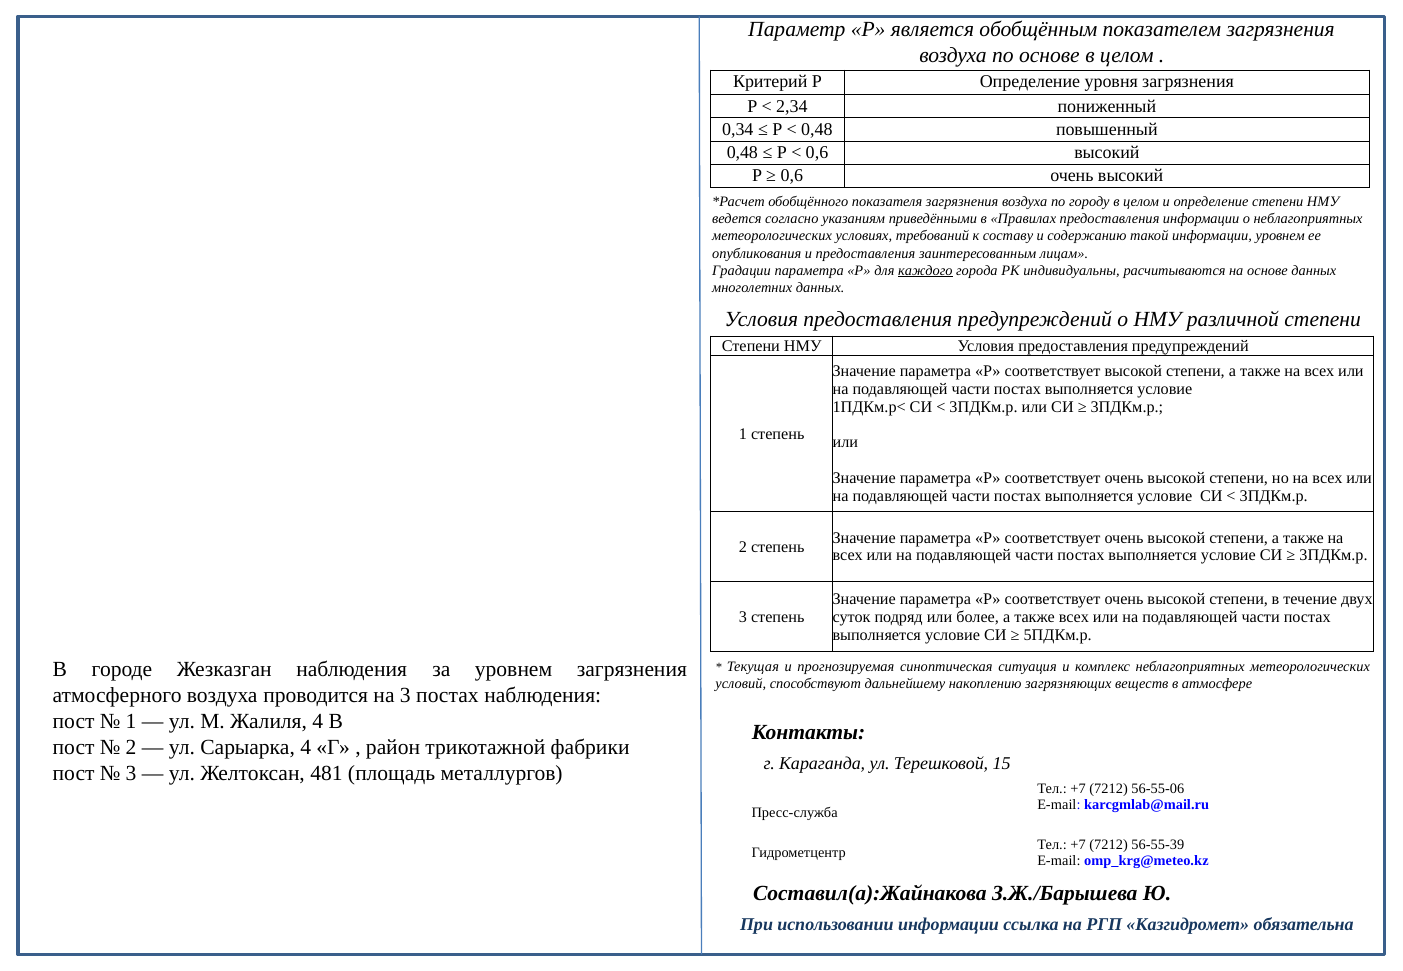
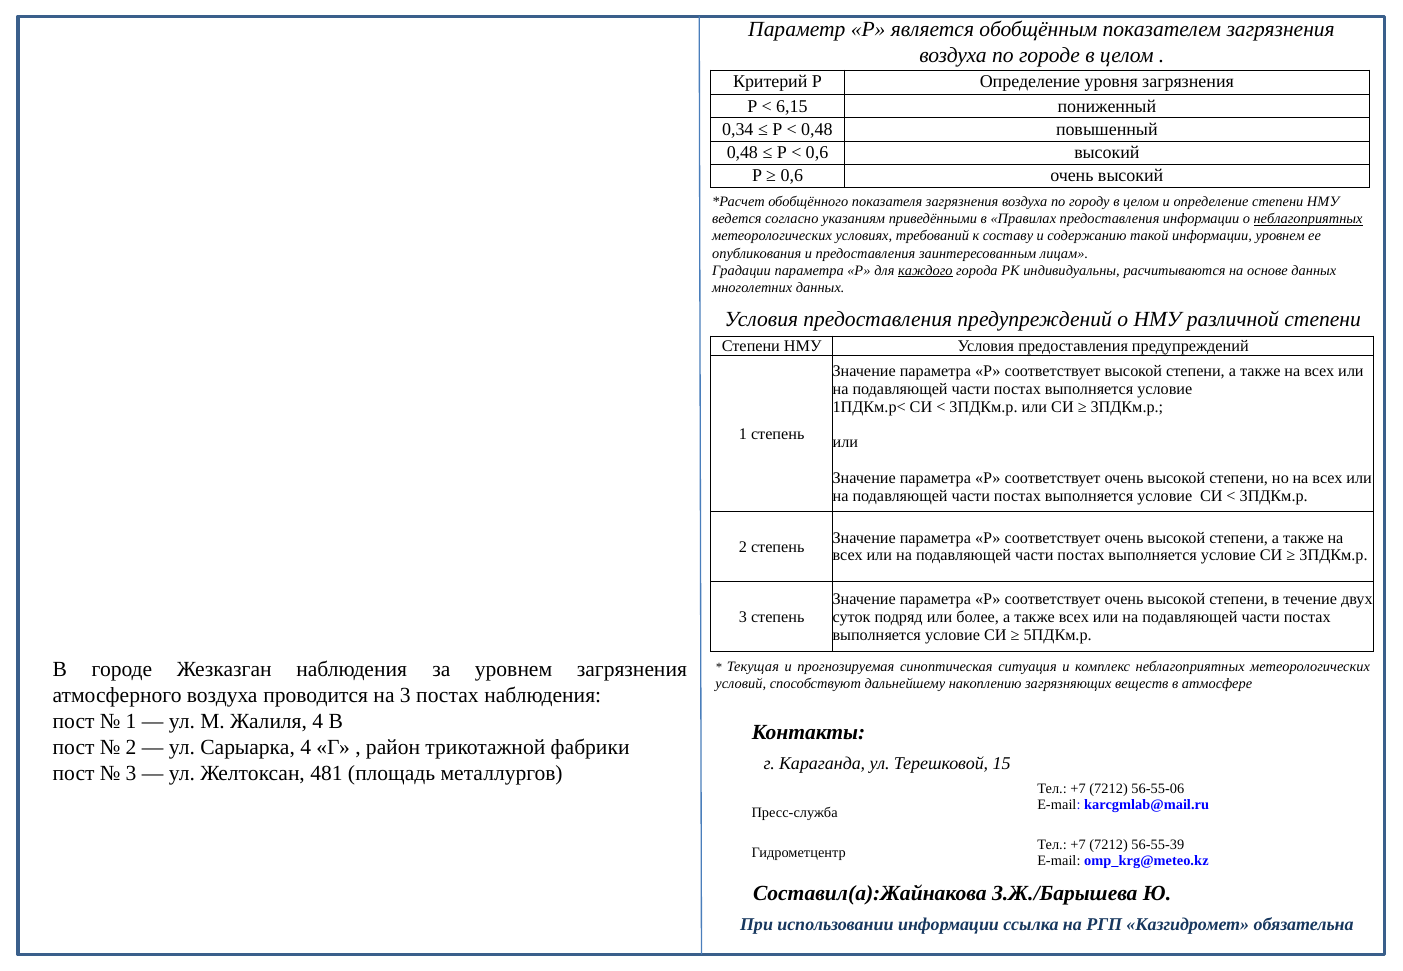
по основе: основе -> городе
2,34: 2,34 -> 6,15
неблагоприятных at (1308, 219) underline: none -> present
